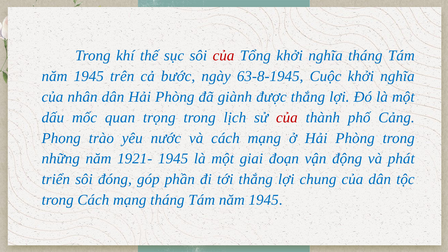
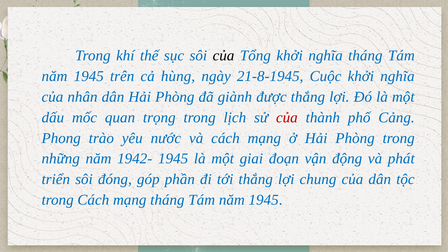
của at (224, 56) colour: red -> black
bước: bước -> hùng
63-8-1945: 63-8-1945 -> 21-8-1945
1921-: 1921- -> 1942-
